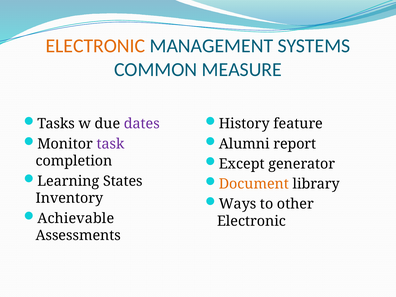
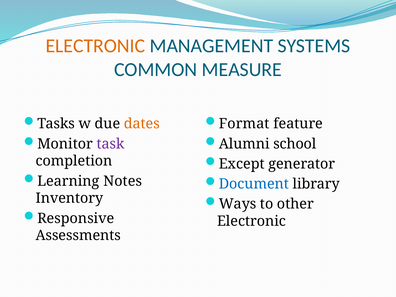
dates colour: purple -> orange
History: History -> Format
report: report -> school
States: States -> Notes
Document colour: orange -> blue
Achievable: Achievable -> Responsive
